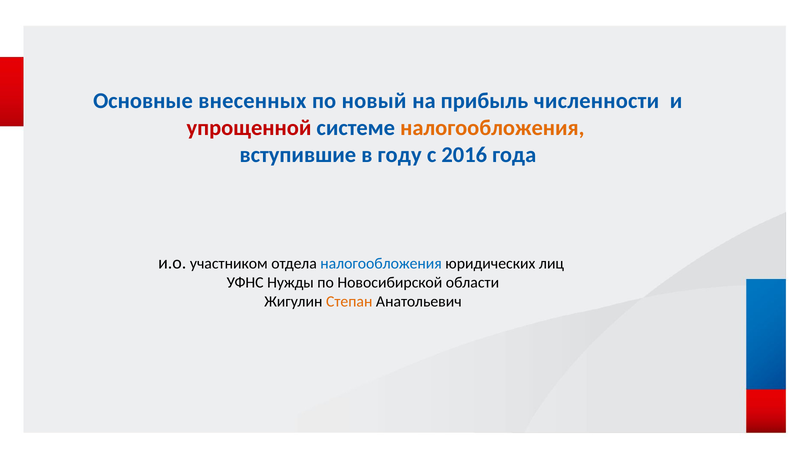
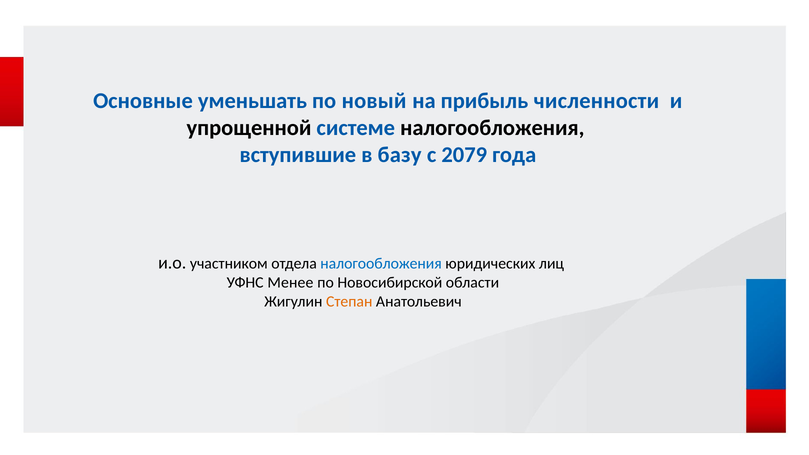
внесенных: внесенных -> уменьшать
упрощенной colour: red -> black
налогообложения at (492, 128) colour: orange -> black
году: году -> базу
2016: 2016 -> 2079
Нужды: Нужды -> Менее
